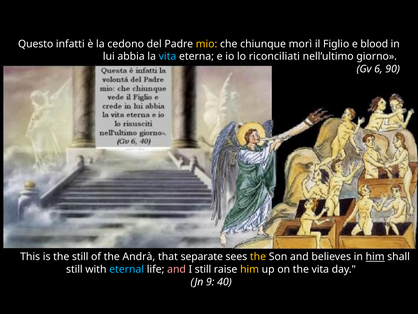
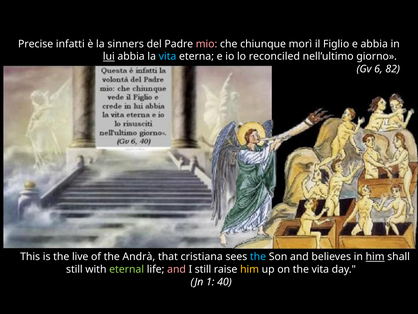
Questo: Questo -> Precise
cedono: cedono -> sinners
mio colour: yellow -> pink
e blood: blood -> abbia
lui underline: none -> present
riconciliati: riconciliati -> reconciled
90: 90 -> 82
the still: still -> live
separate: separate -> cristiana
the at (258, 256) colour: yellow -> light blue
eternal colour: light blue -> light green
9: 9 -> 1
